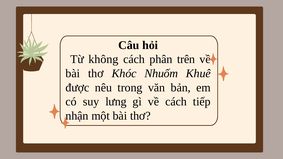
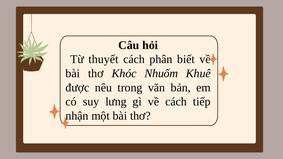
không: không -> thuyết
trên: trên -> biết
